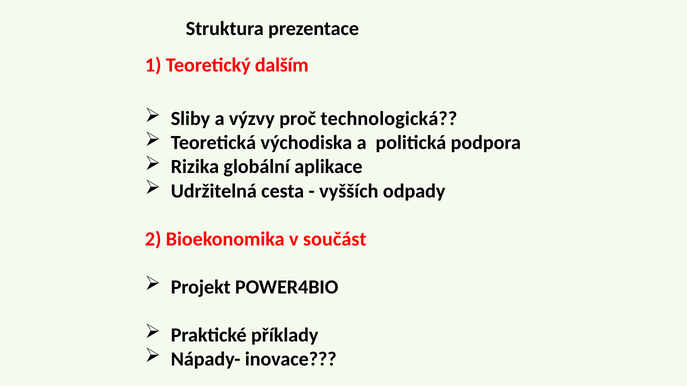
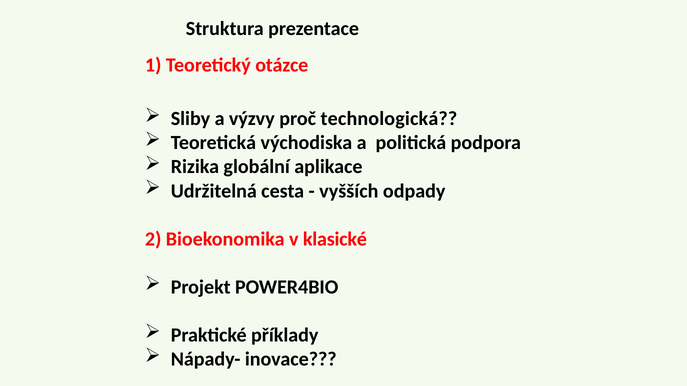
dalším: dalším -> otázce
součást: součást -> klasické
